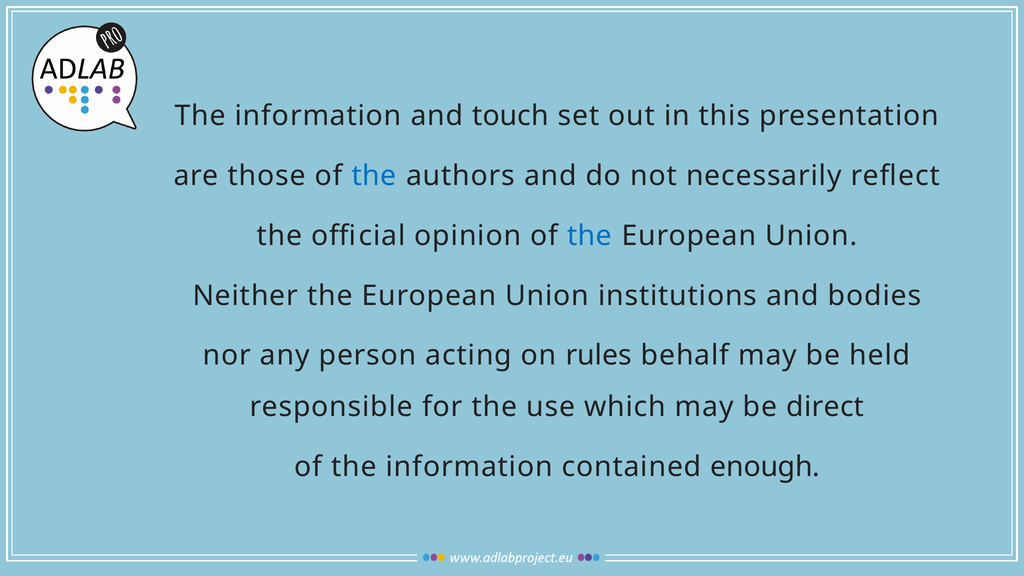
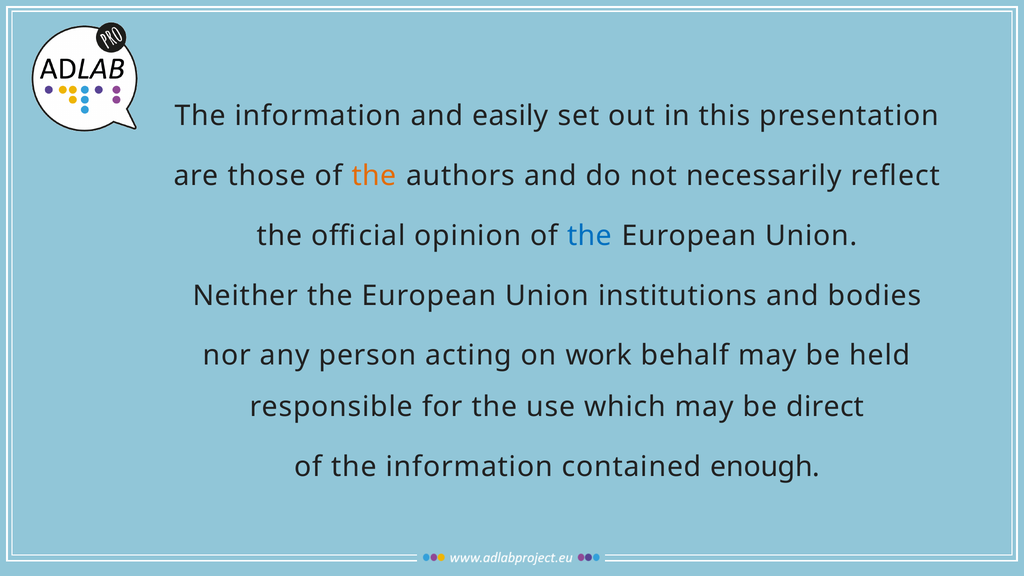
touch: touch -> easily
the at (374, 176) colour: blue -> orange
rules: rules -> work
